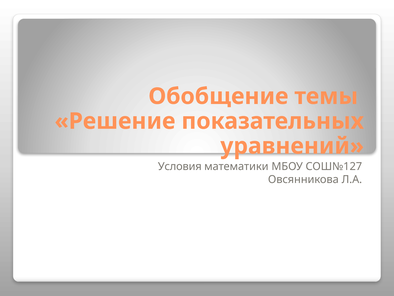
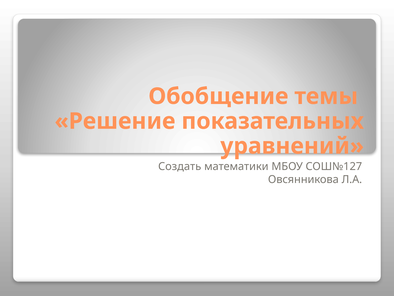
Условия: Условия -> Создать
